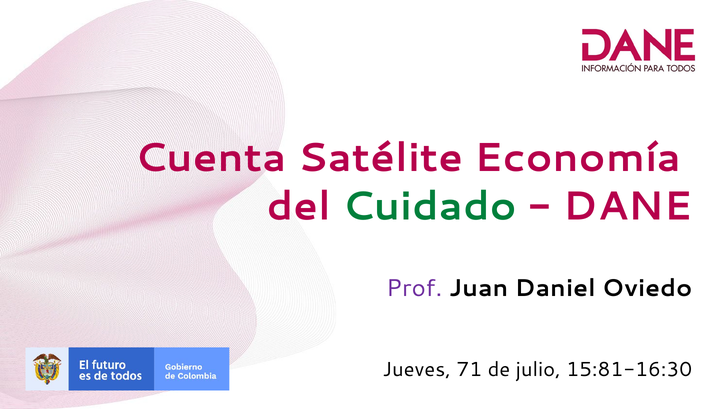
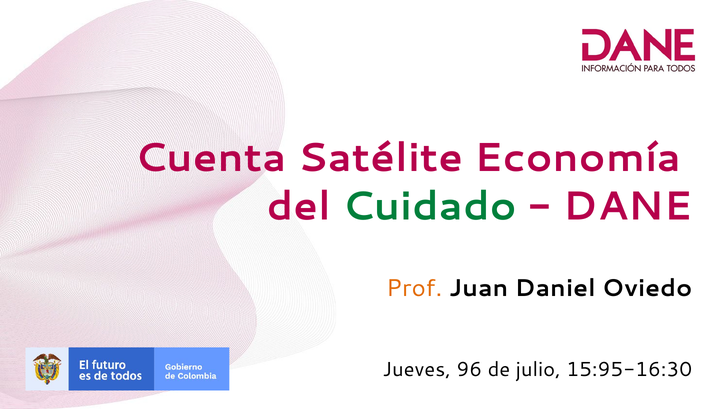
Prof colour: purple -> orange
71: 71 -> 96
15:81-16:30: 15:81-16:30 -> 15:95-16:30
